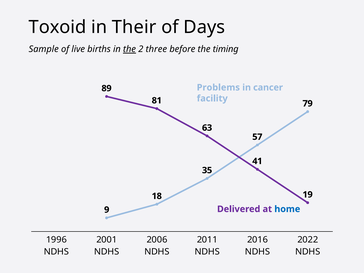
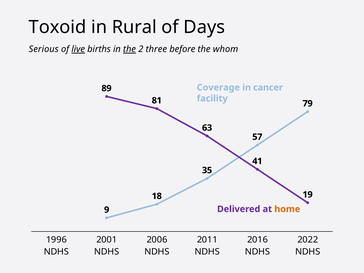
Their: Their -> Rural
Sample: Sample -> Serious
live underline: none -> present
timing: timing -> whom
Problems: Problems -> Coverage
home colour: blue -> orange
